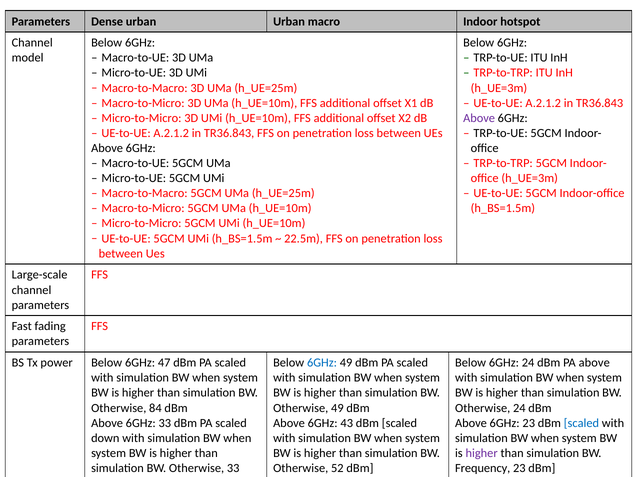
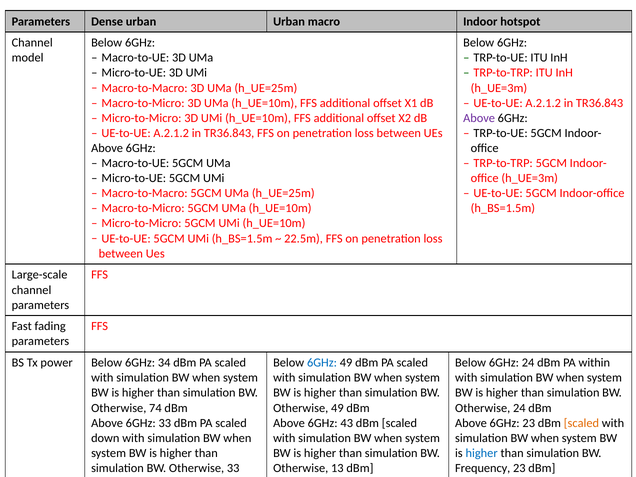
47: 47 -> 34
PA above: above -> within
84: 84 -> 74
scaled at (581, 423) colour: blue -> orange
higher at (482, 453) colour: purple -> blue
52: 52 -> 13
